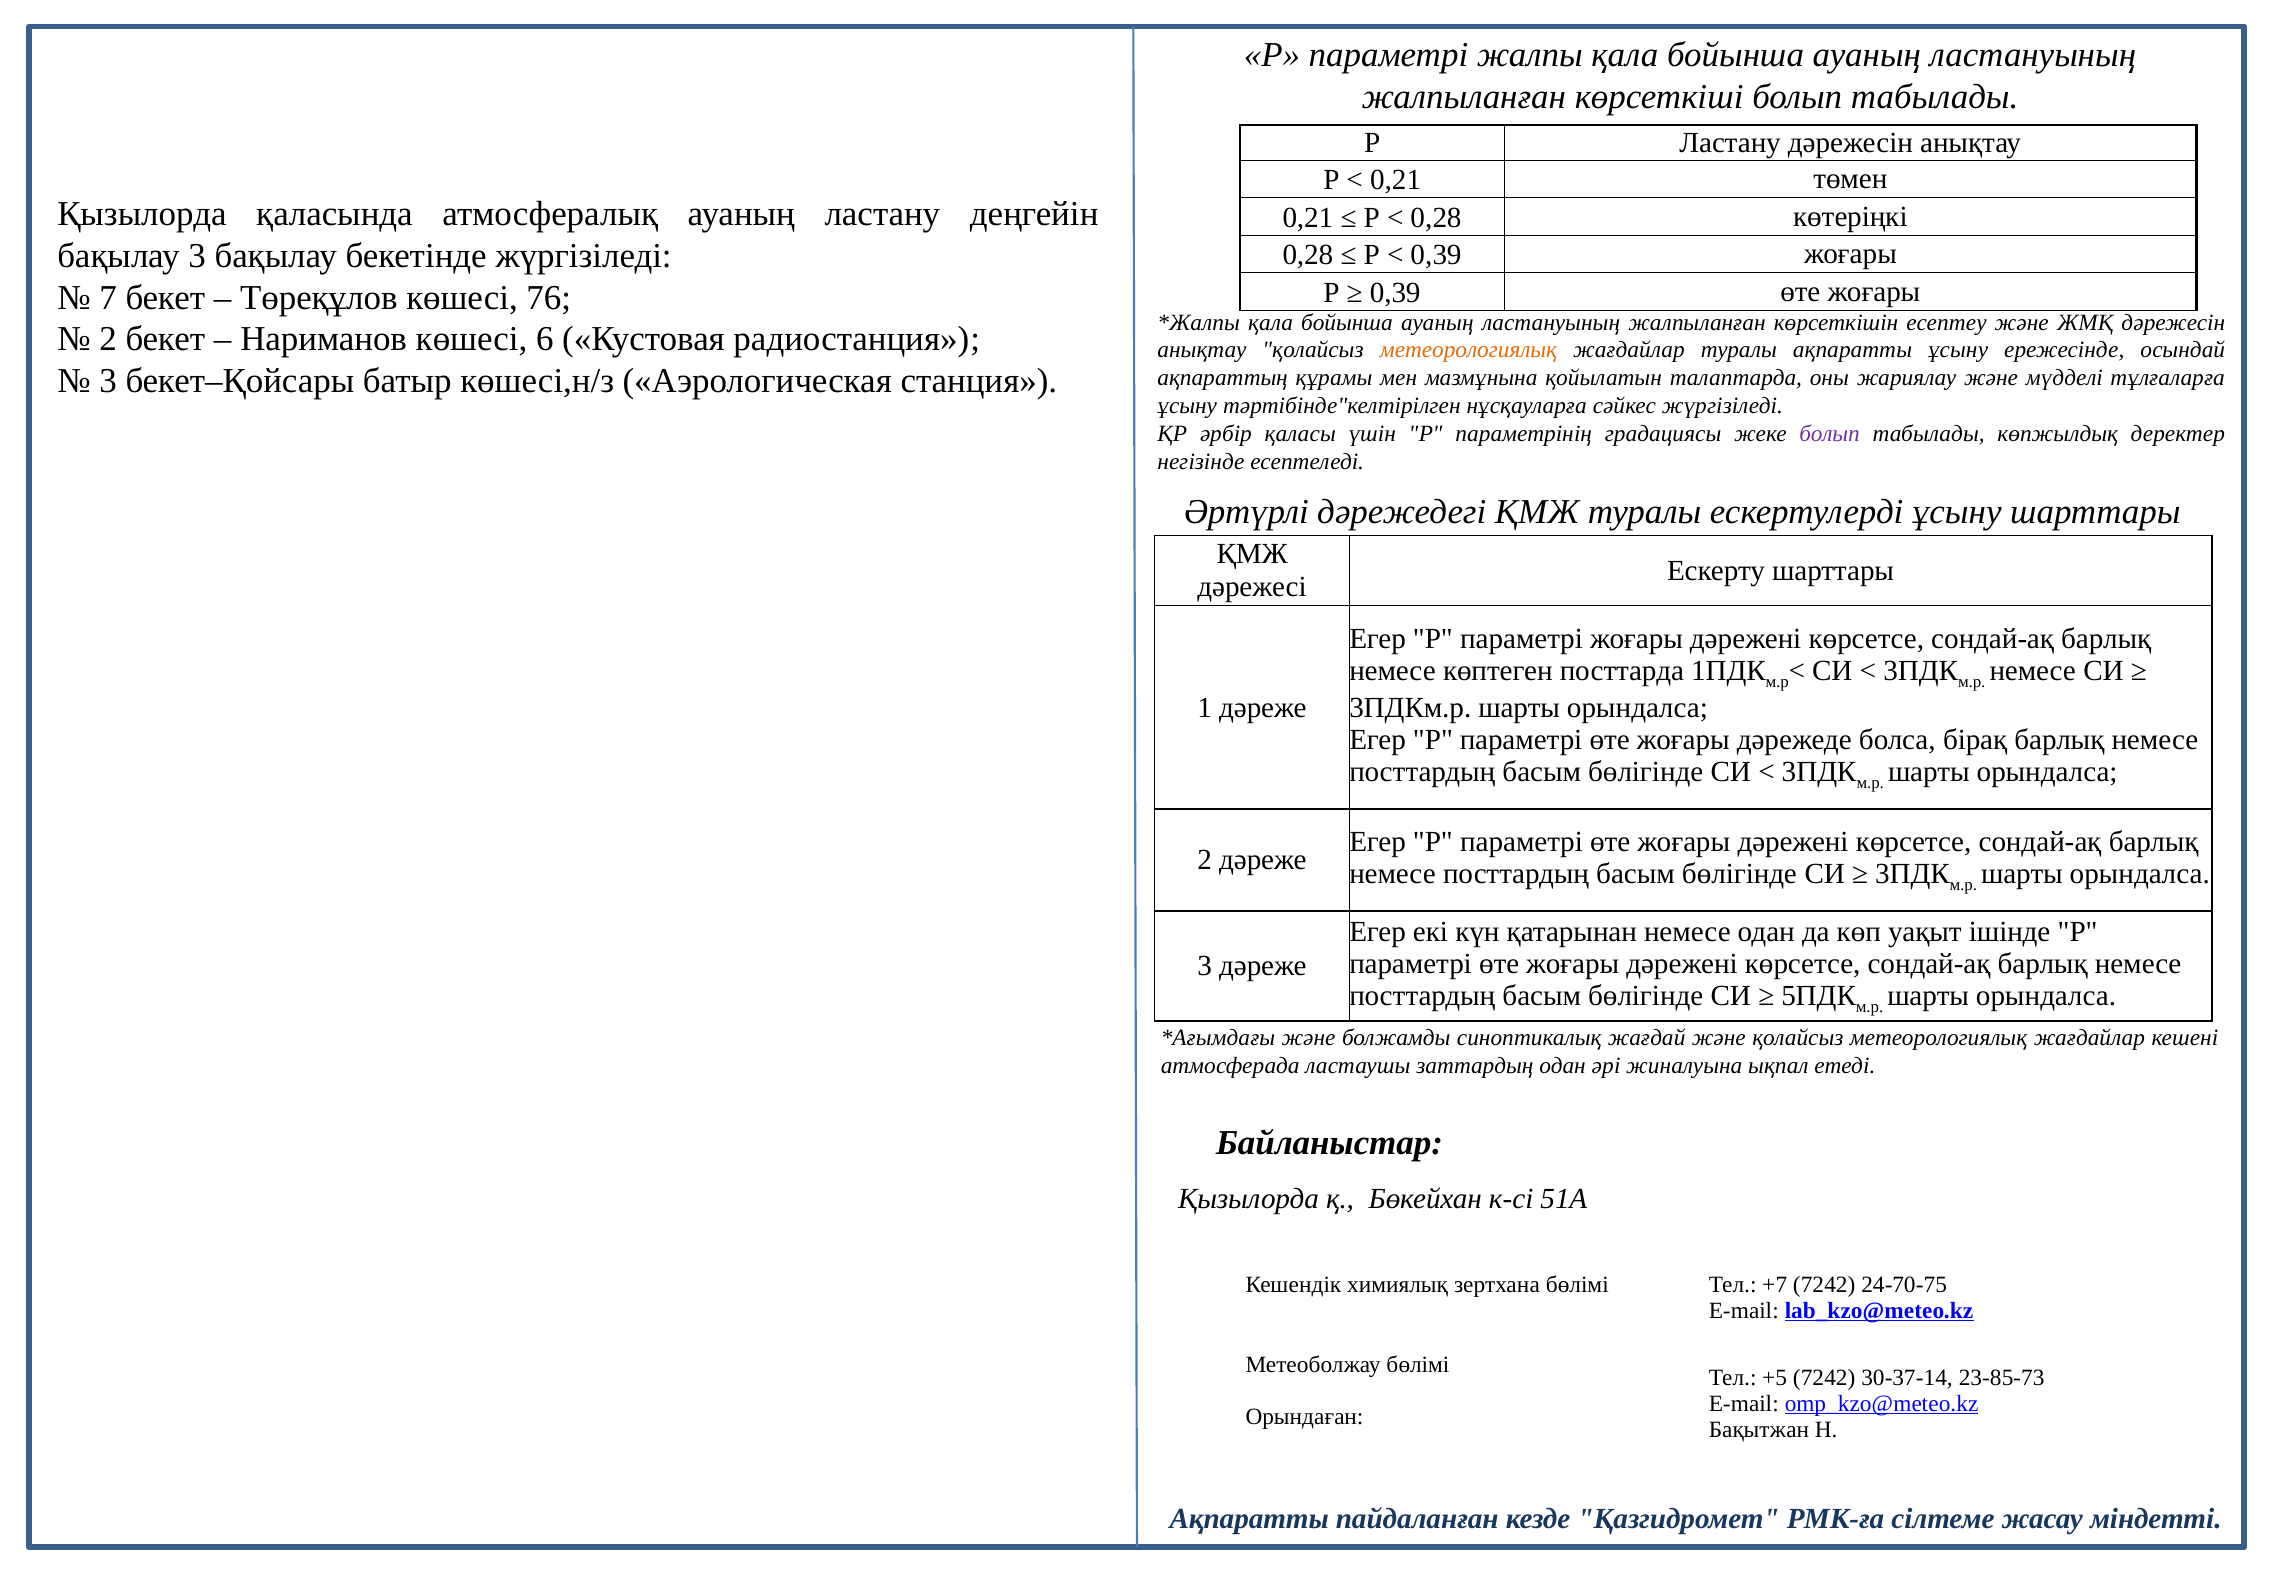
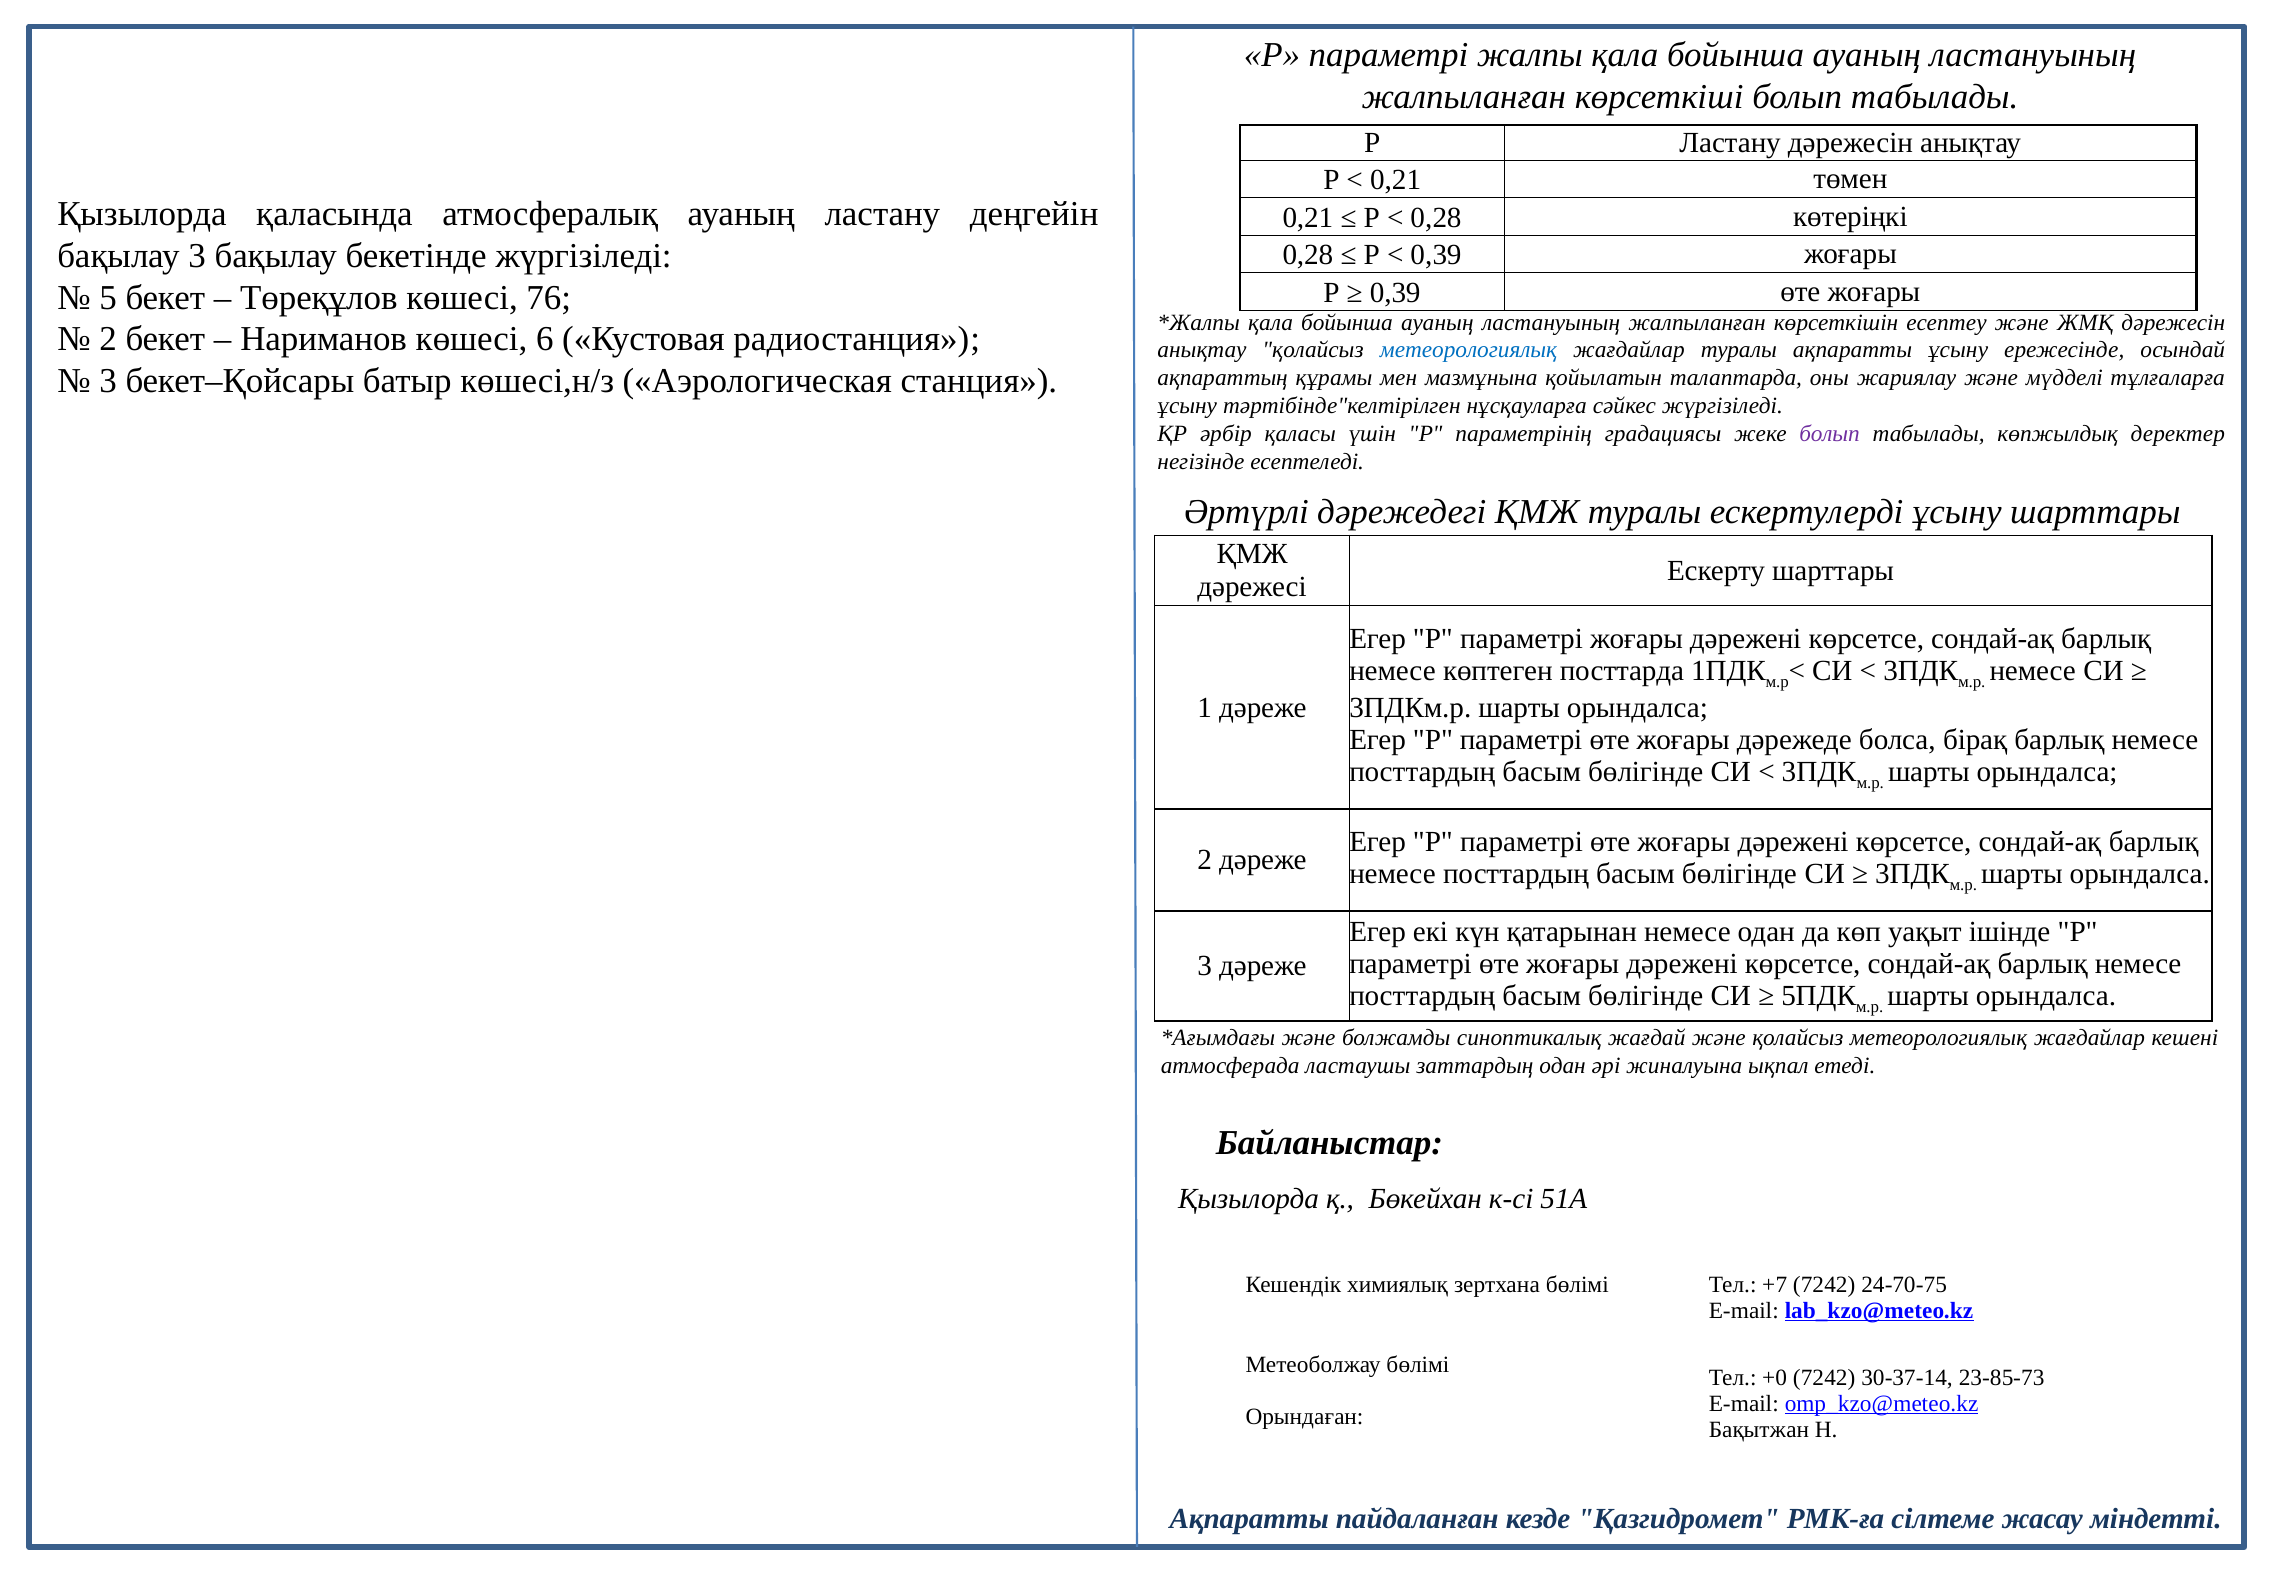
7: 7 -> 5
метеорологиялық at (1469, 350) colour: orange -> blue
+5: +5 -> +0
